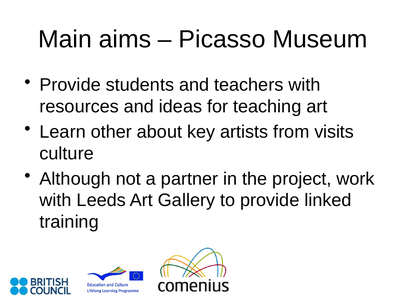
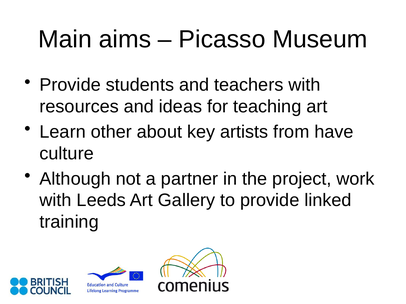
visits: visits -> have
